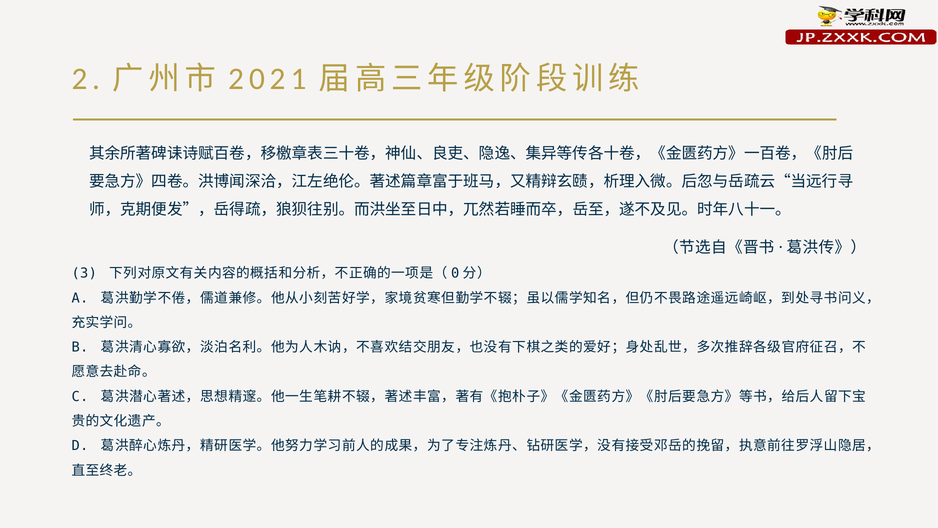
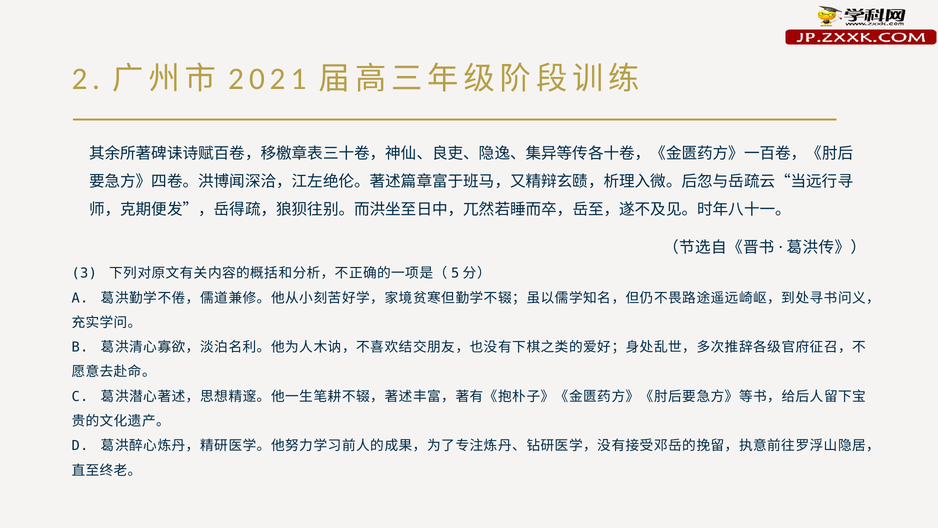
0: 0 -> 5
